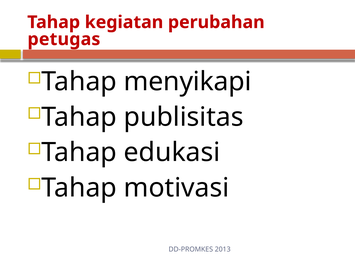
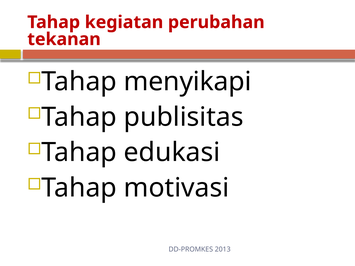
petugas: petugas -> tekanan
